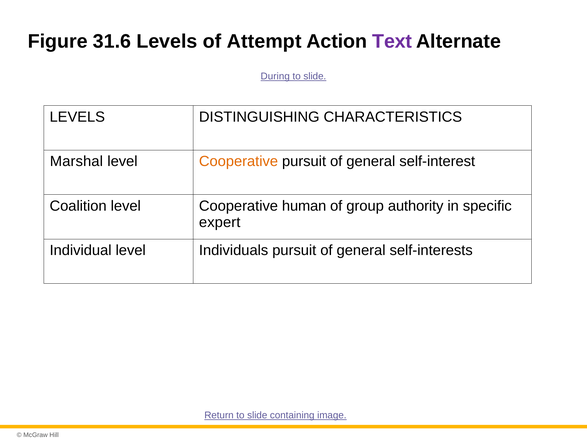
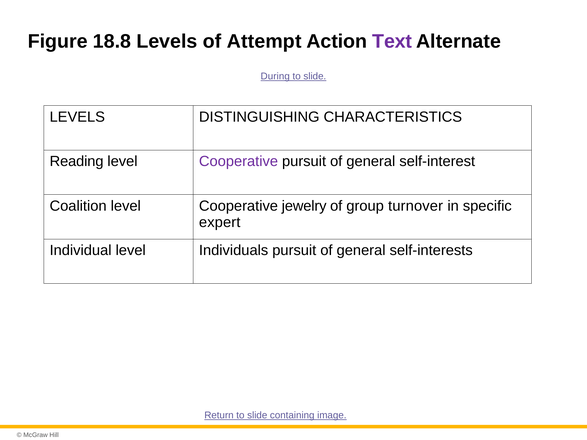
31.6: 31.6 -> 18.8
Marshal: Marshal -> Reading
Cooperative at (238, 161) colour: orange -> purple
human: human -> jewelry
authority: authority -> turnover
